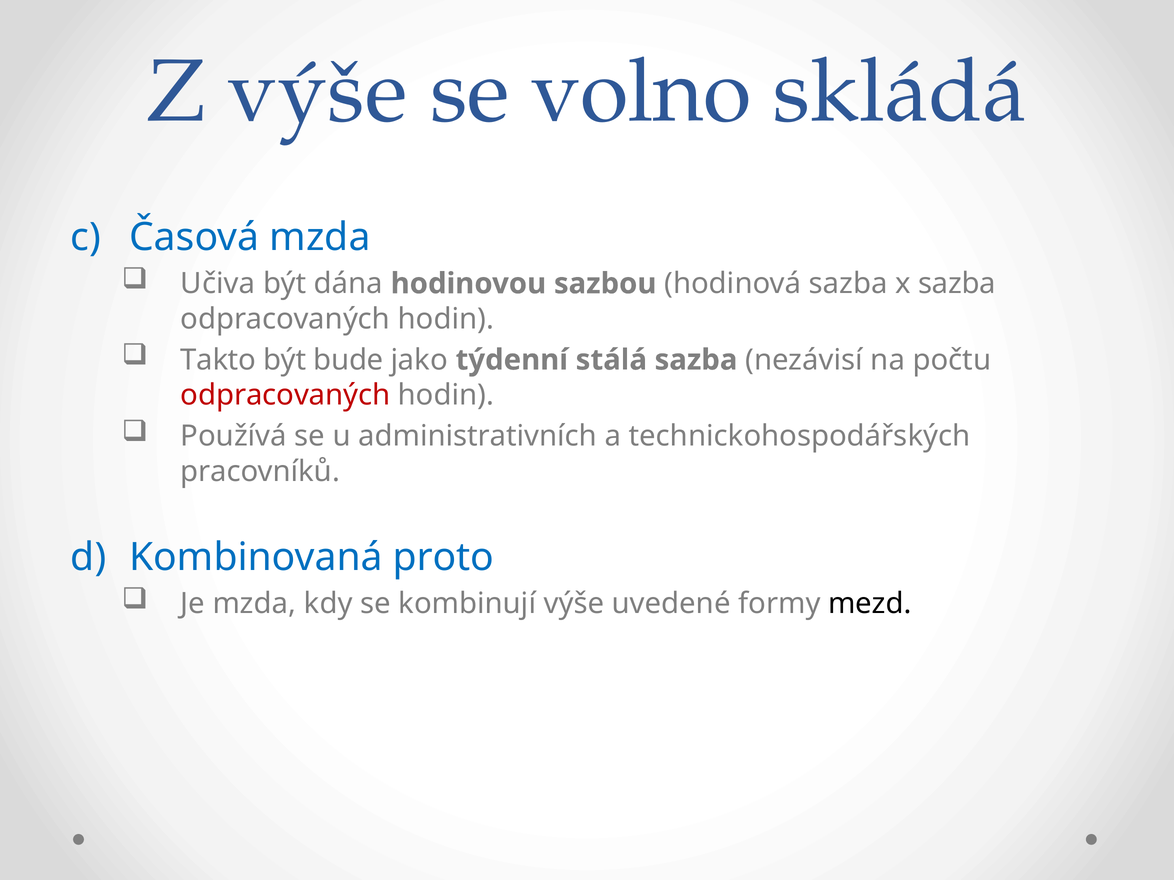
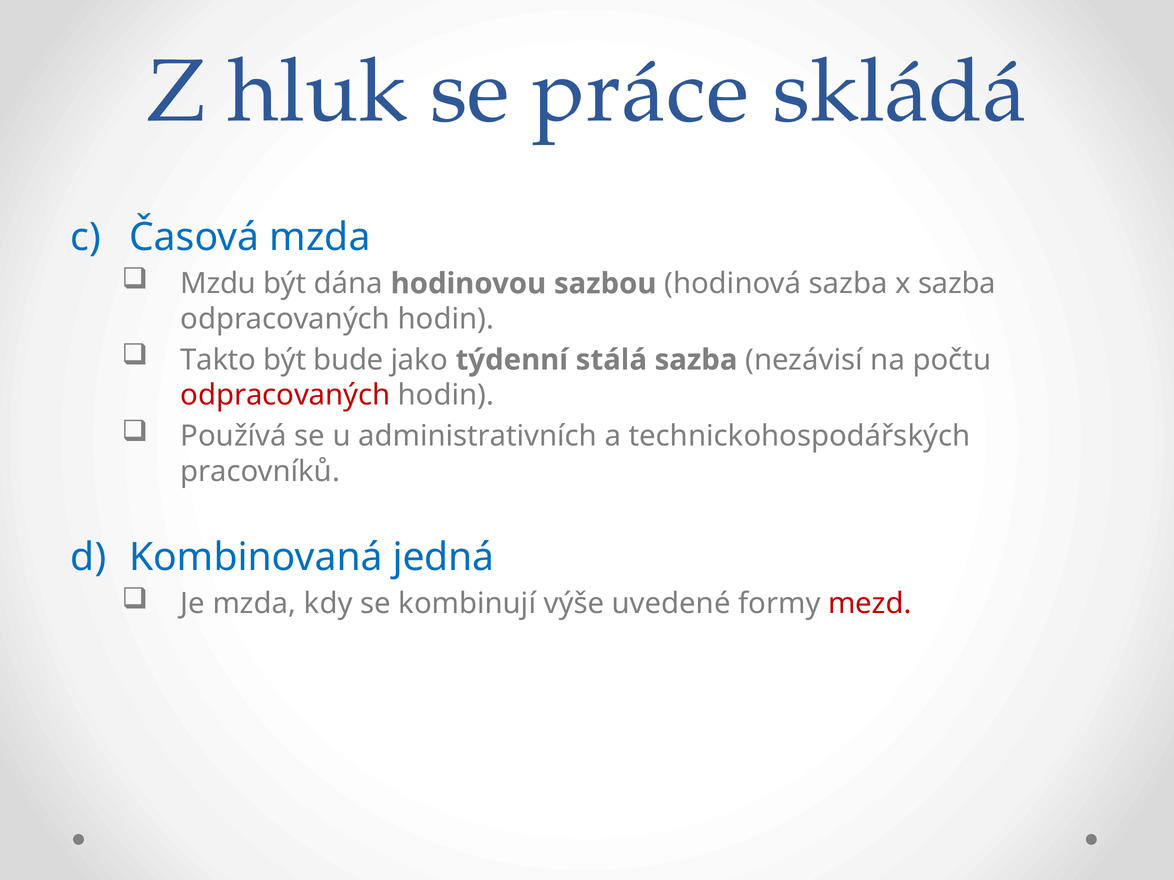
Z výše: výše -> hluk
volno: volno -> práce
Učiva: Učiva -> Mzdu
proto: proto -> jedná
mezd colour: black -> red
